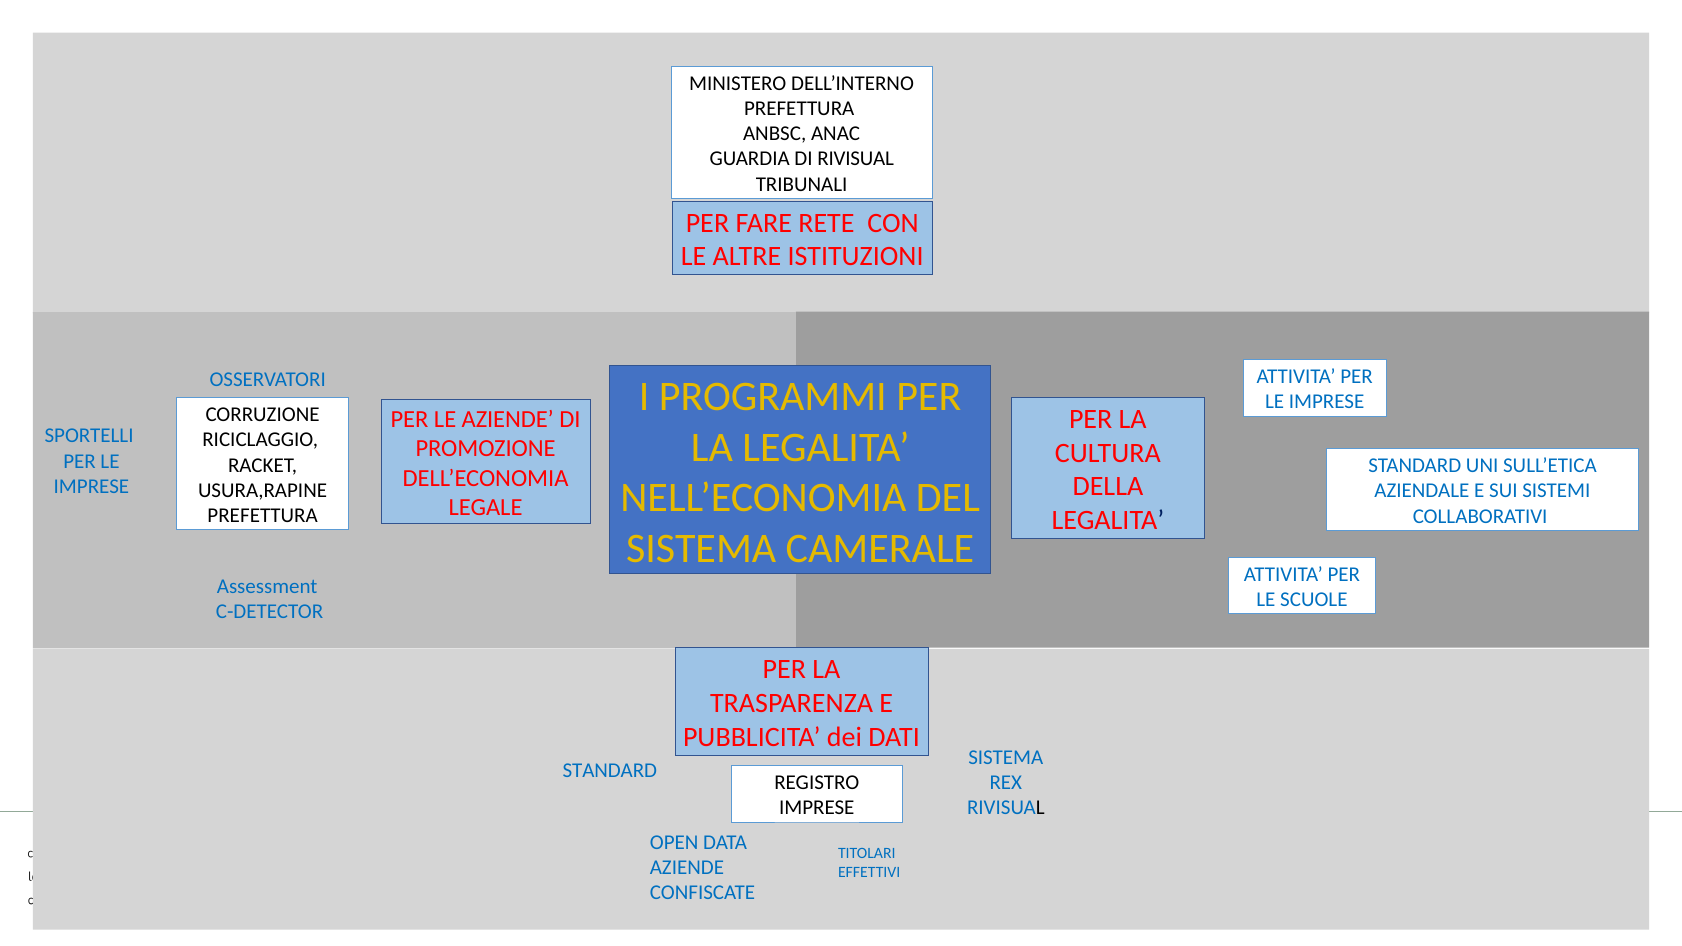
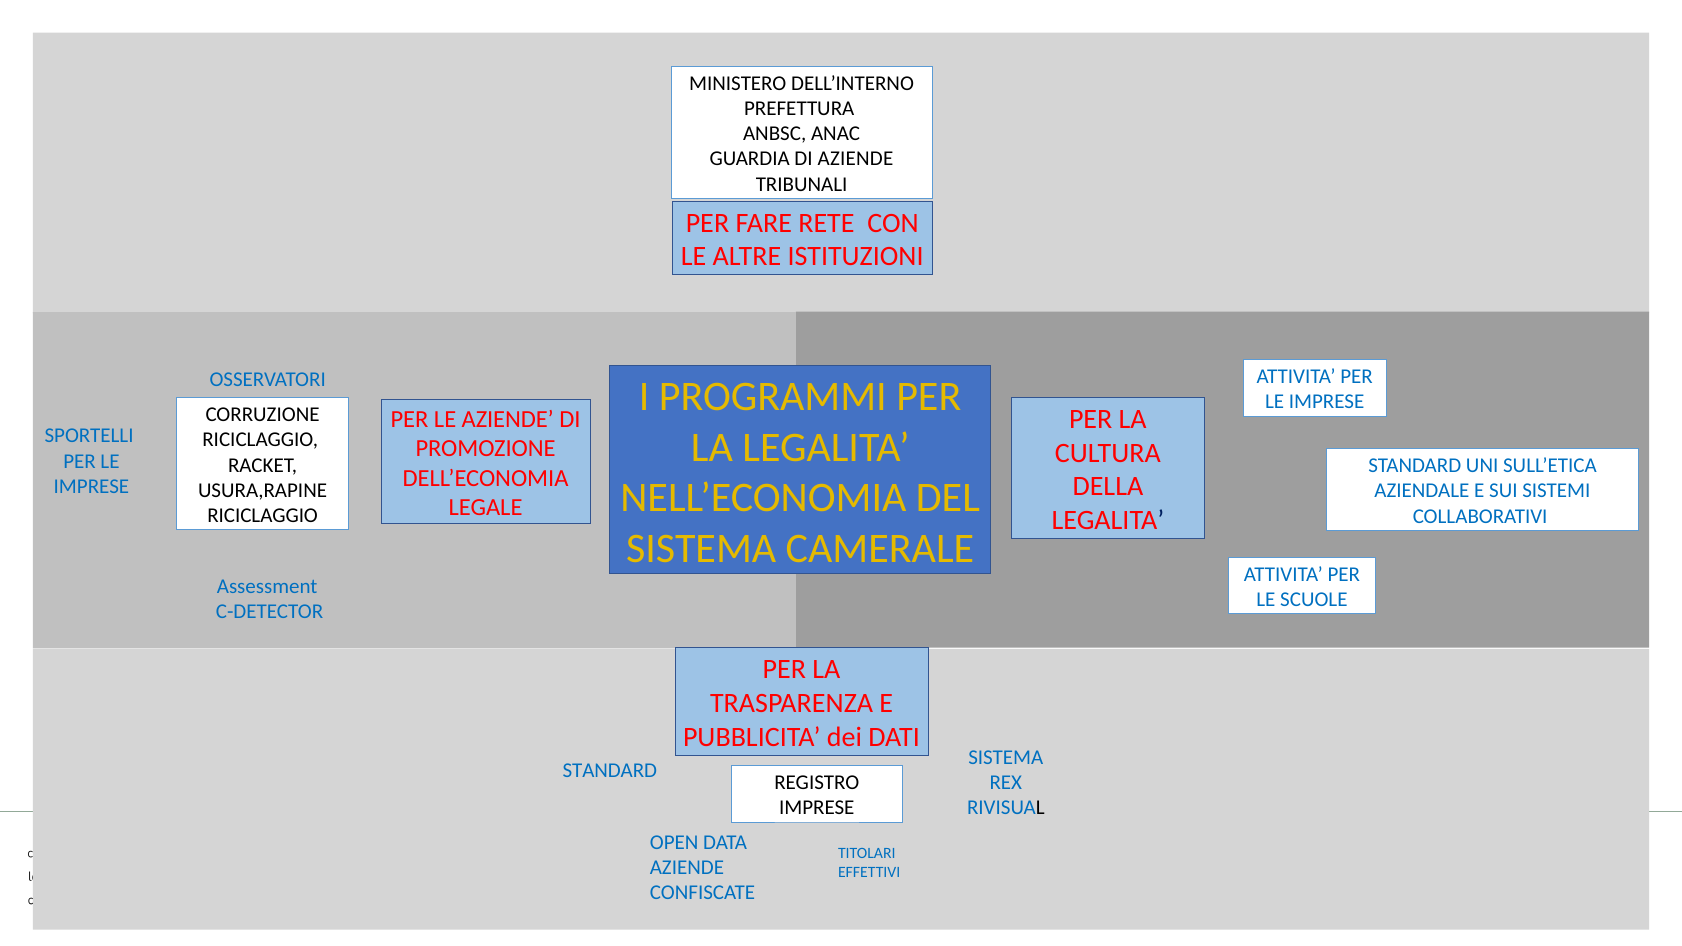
DI RIVISUAL: RIVISUAL -> AZIENDE
PREFETTURA at (263, 516): PREFETTURA -> RICICLAGGIO
